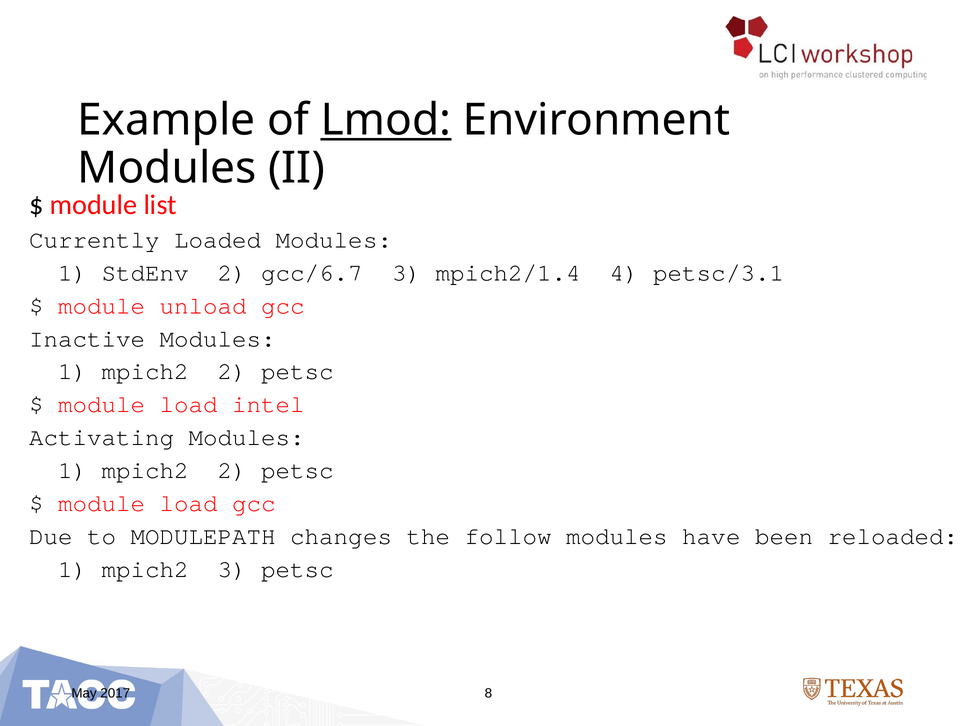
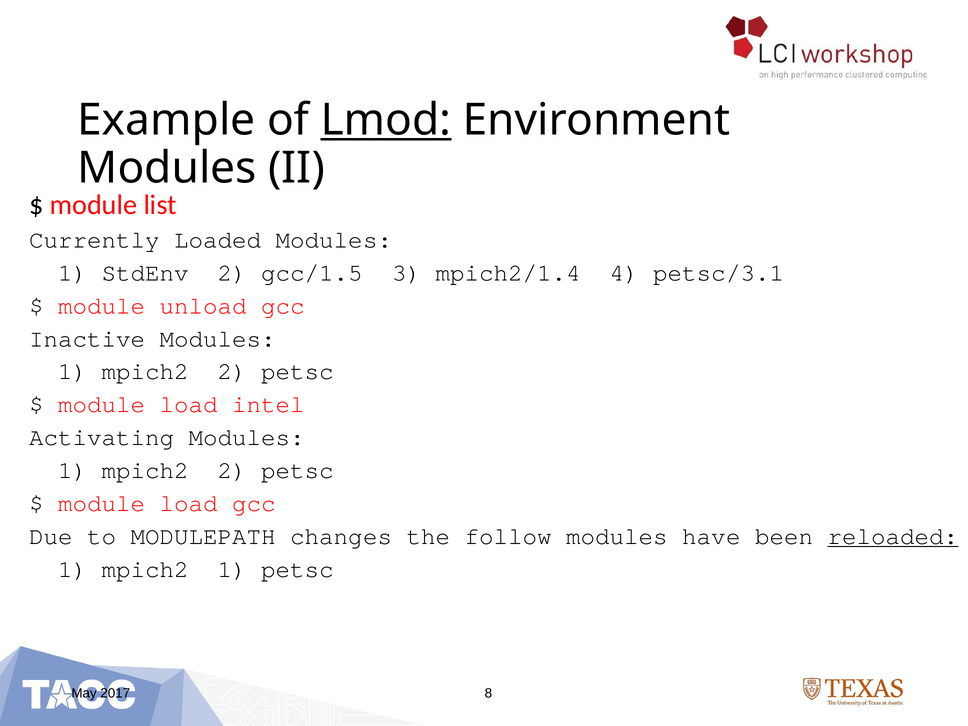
gcc/6.7: gcc/6.7 -> gcc/1.5
reloaded underline: none -> present
mpich2 3: 3 -> 1
